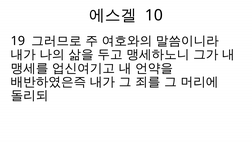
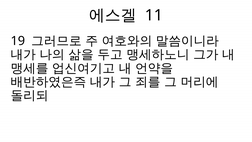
10: 10 -> 11
